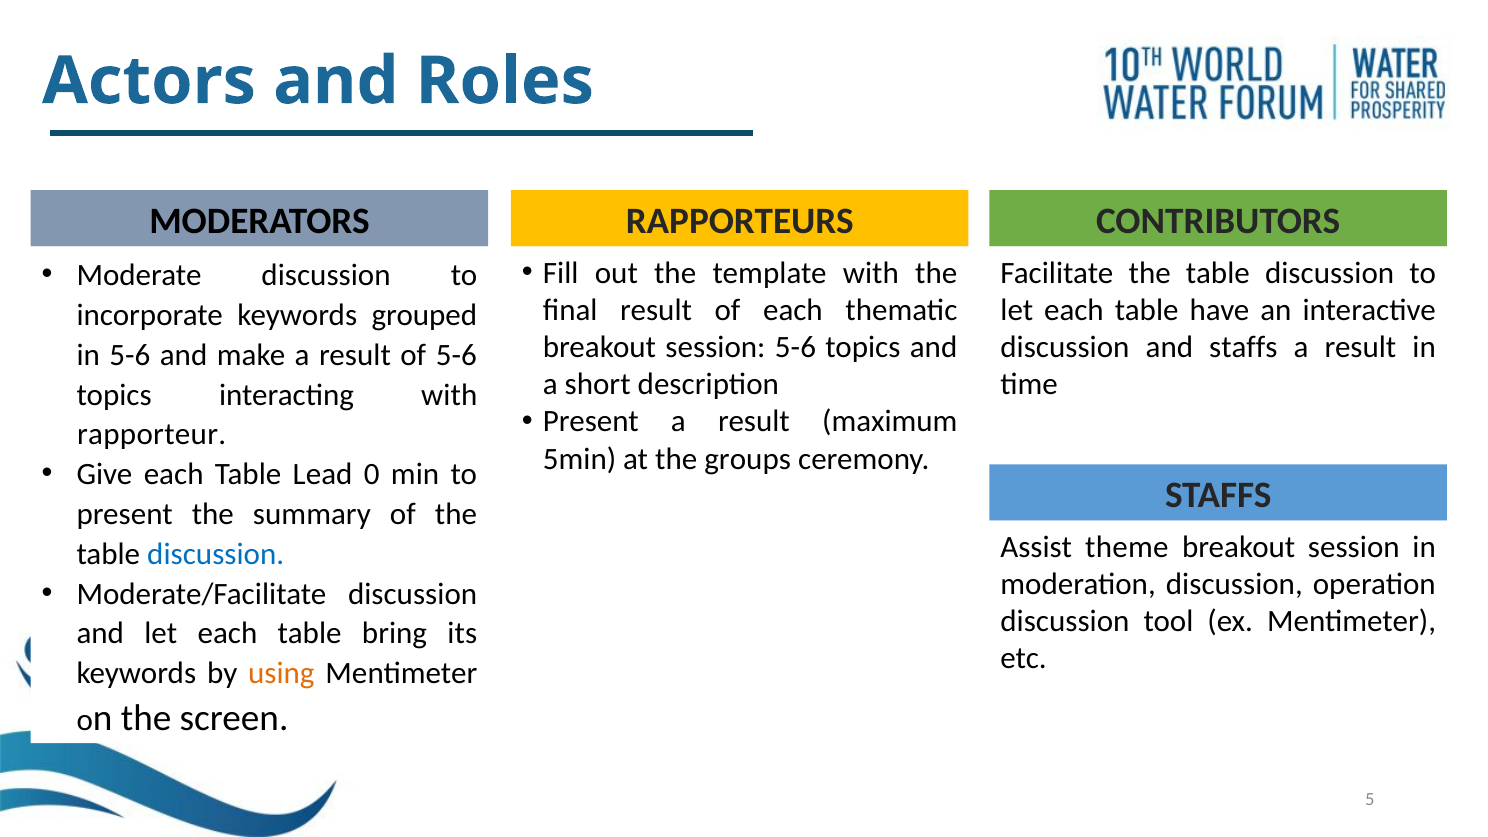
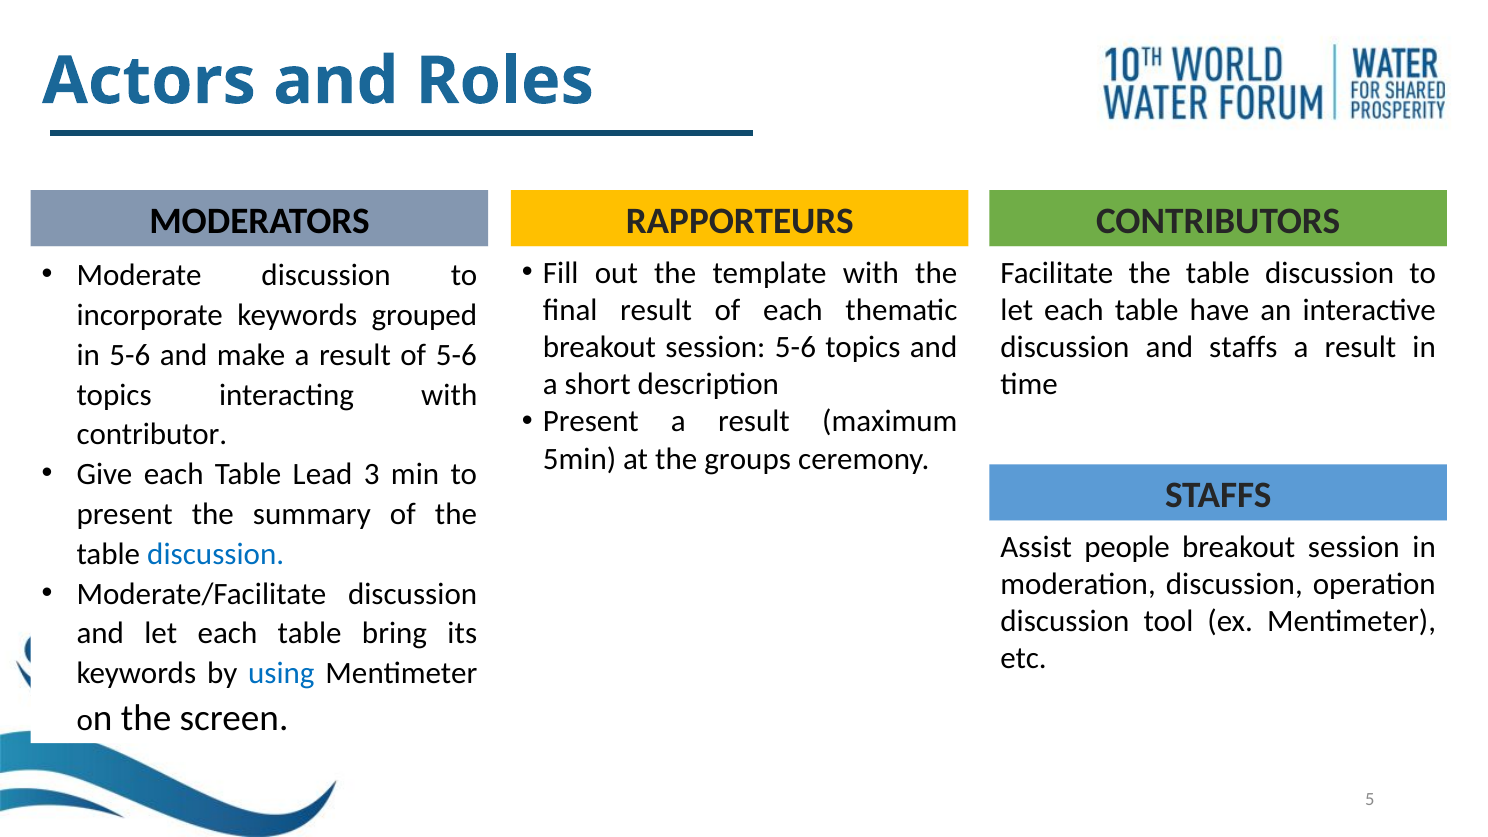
rapporteur: rapporteur -> contributor
0: 0 -> 3
theme: theme -> people
using colour: orange -> blue
